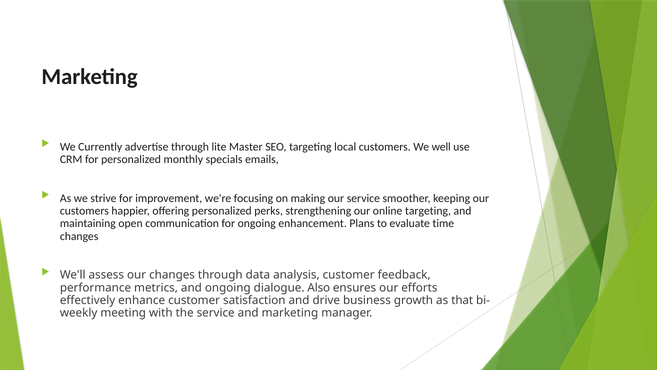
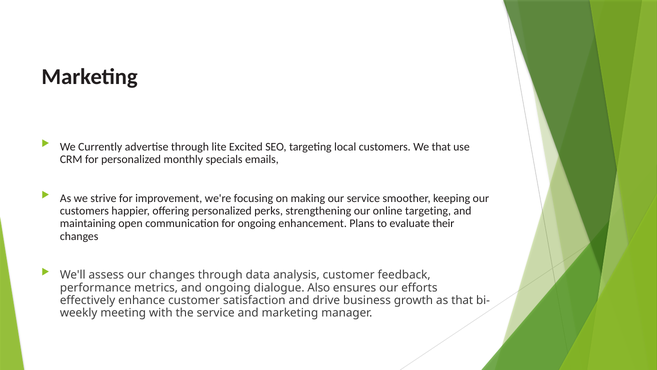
Master: Master -> Excited
We well: well -> that
time: time -> their
